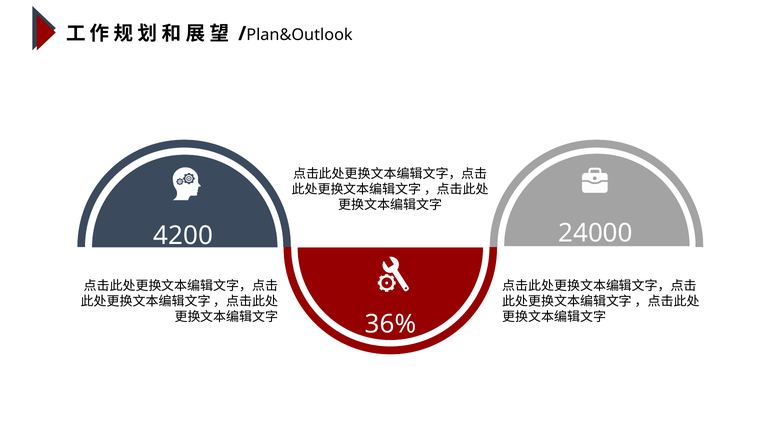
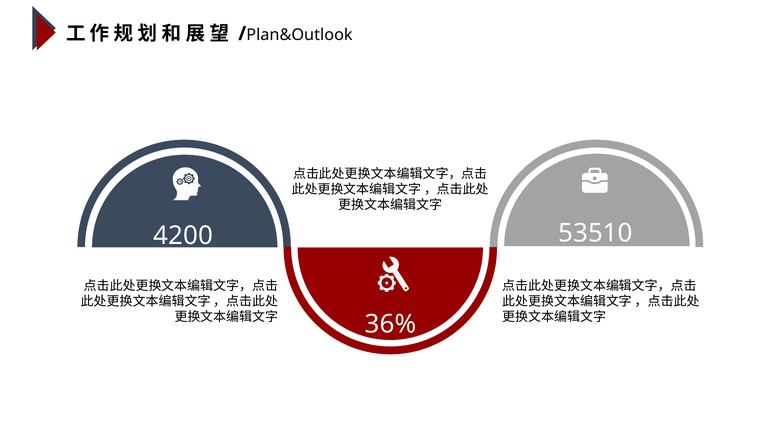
24000: 24000 -> 53510
